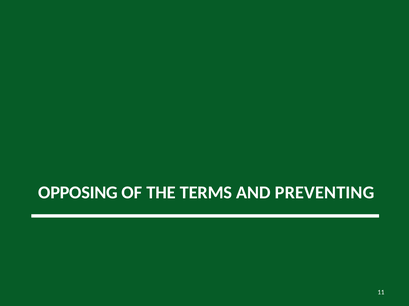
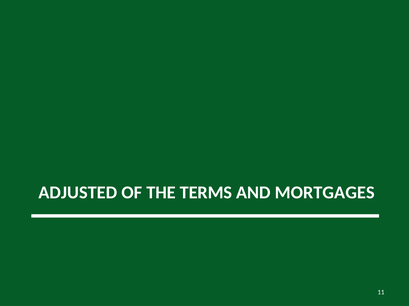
OPPOSING: OPPOSING -> ADJUSTED
PREVENTING: PREVENTING -> MORTGAGES
